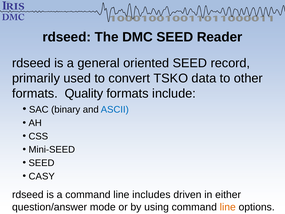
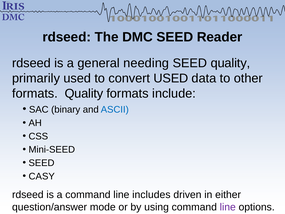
oriented: oriented -> needing
SEED record: record -> quality
convert TSKO: TSKO -> USED
line at (228, 207) colour: orange -> purple
